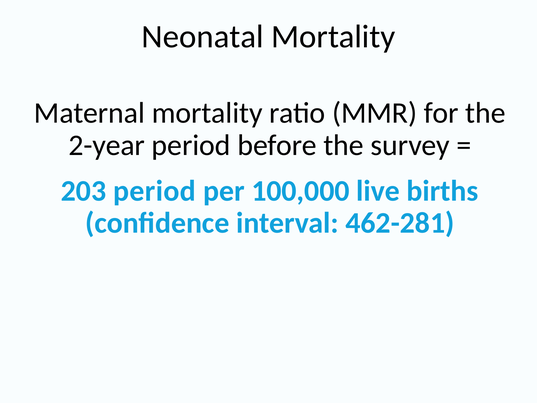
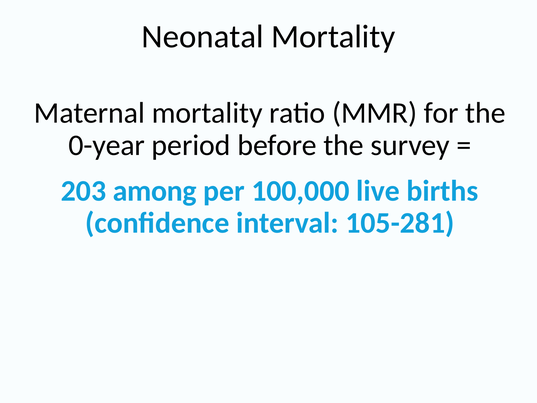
2-year: 2-year -> 0-year
203 period: period -> among
462-281: 462-281 -> 105-281
